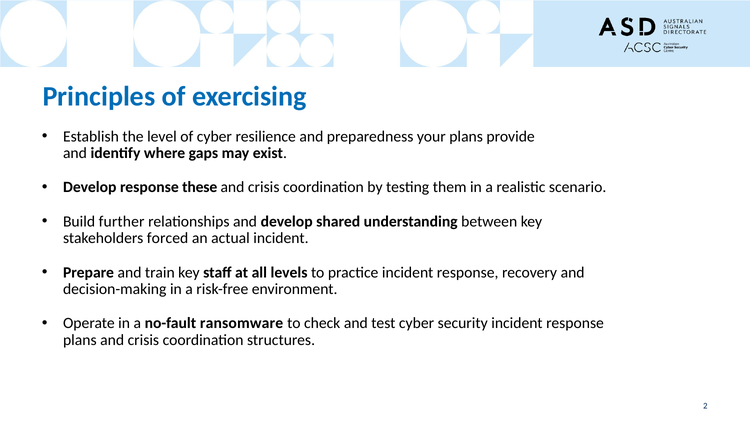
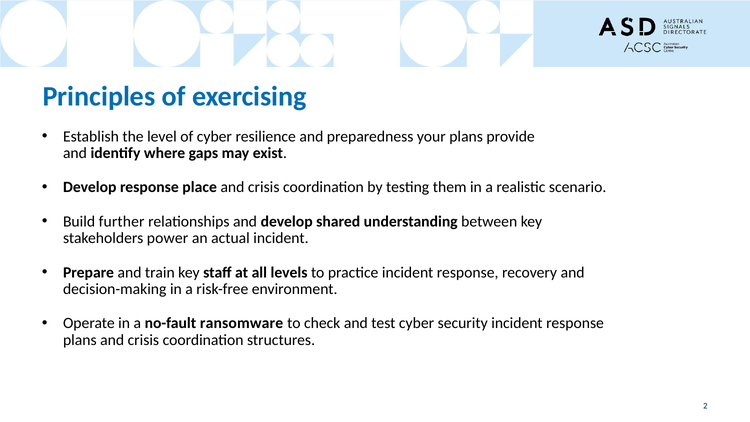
these: these -> place
forced: forced -> power
